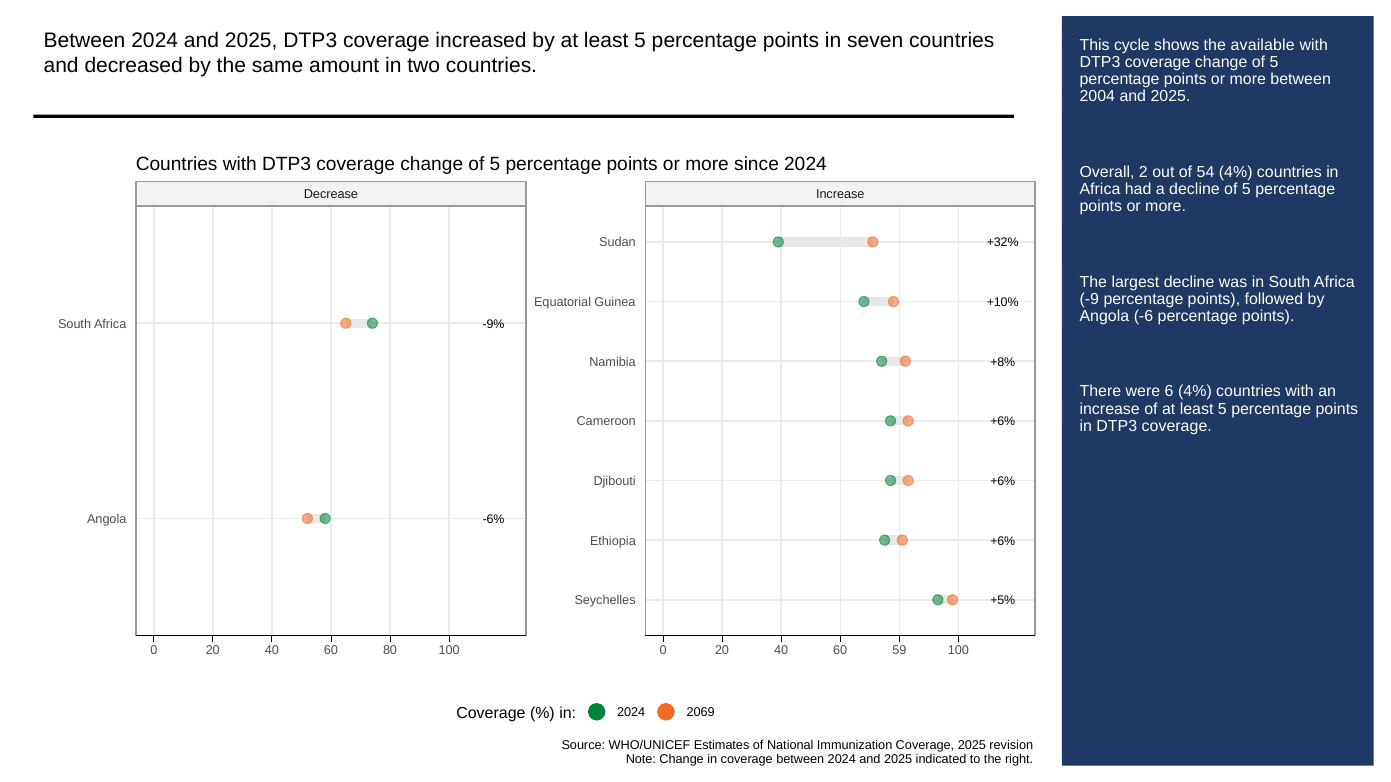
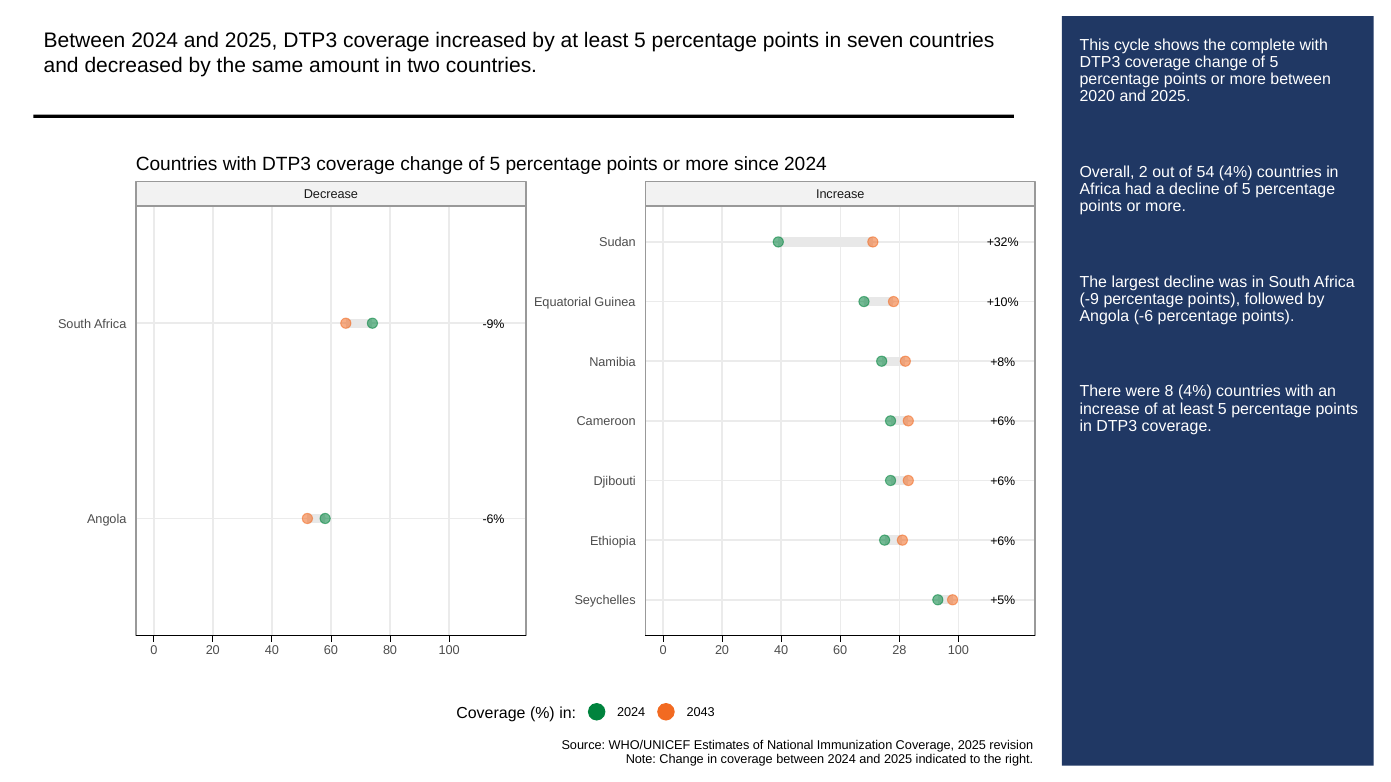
available: available -> complete
2004: 2004 -> 2020
6: 6 -> 8
59: 59 -> 28
2069: 2069 -> 2043
